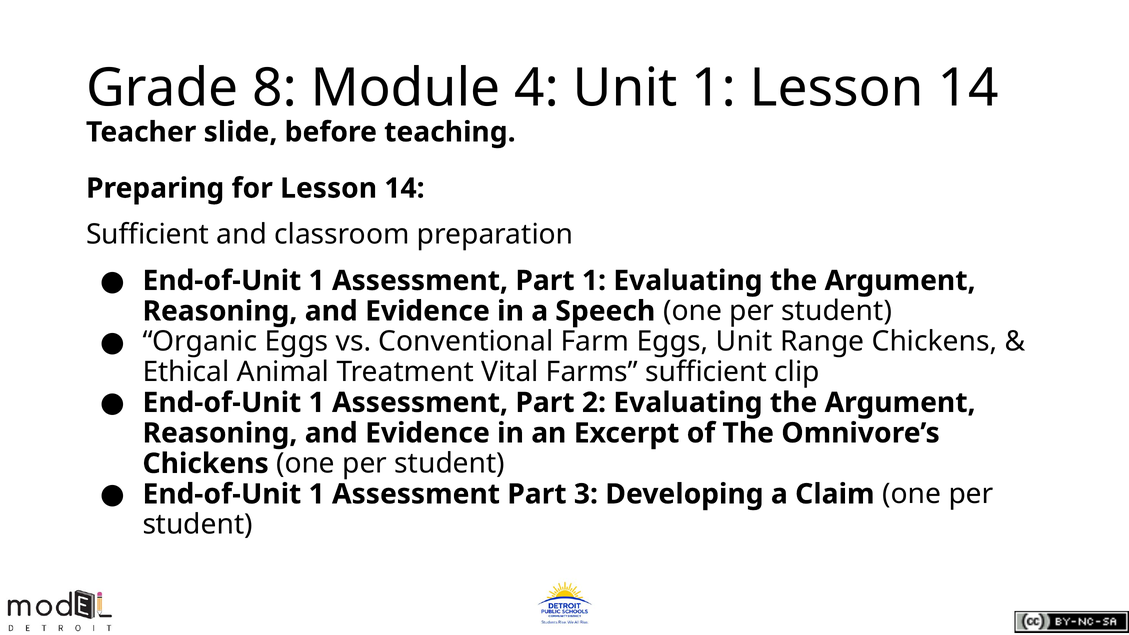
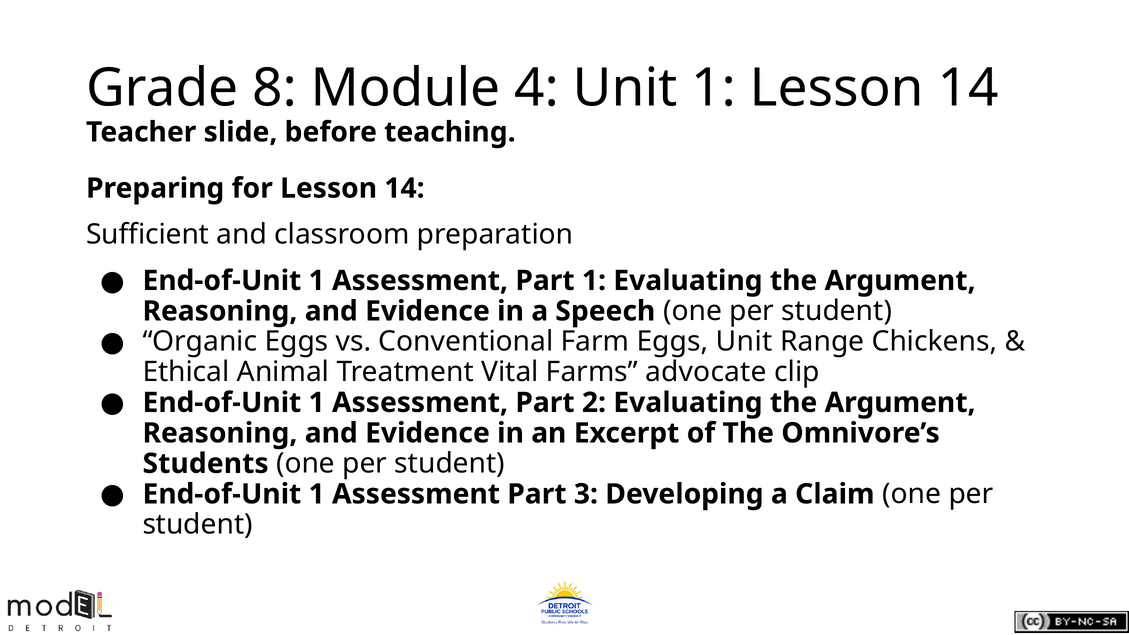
Farms sufficient: sufficient -> advocate
Chickens at (206, 464): Chickens -> Students
